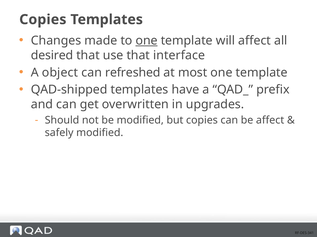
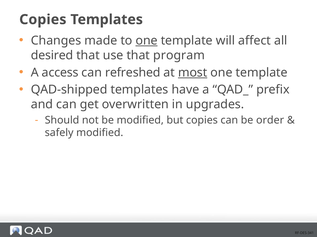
interface: interface -> program
object: object -> access
most underline: none -> present
be affect: affect -> order
